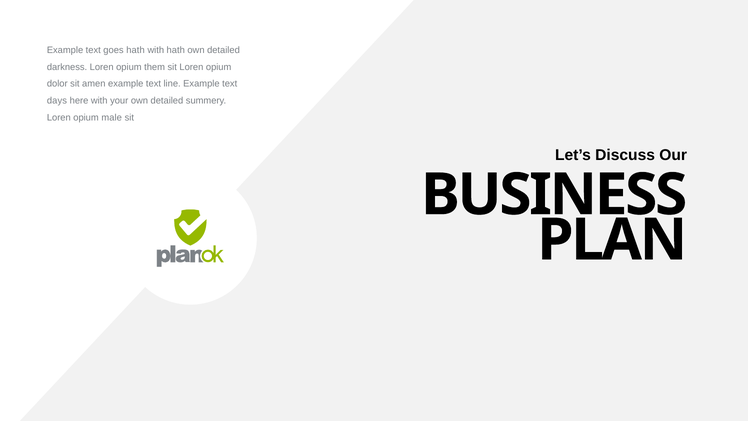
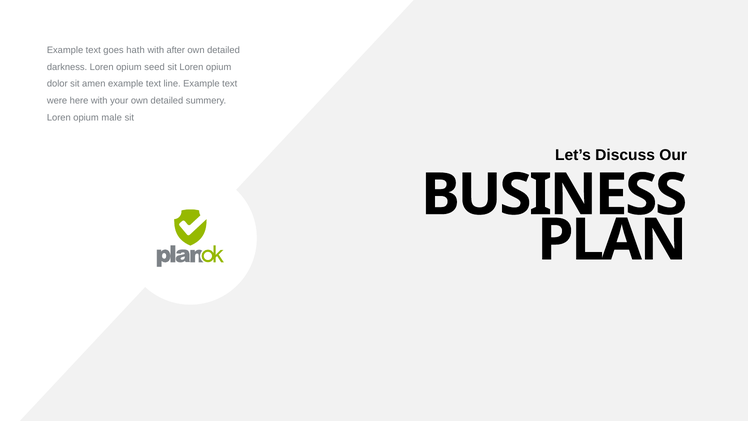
with hath: hath -> after
them: them -> seed
days: days -> were
